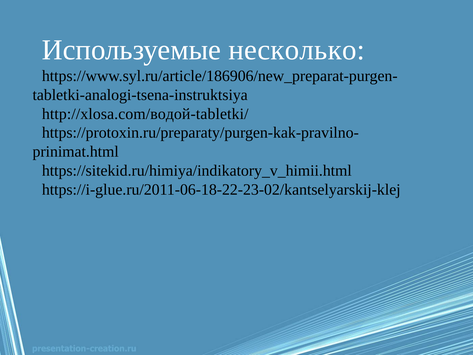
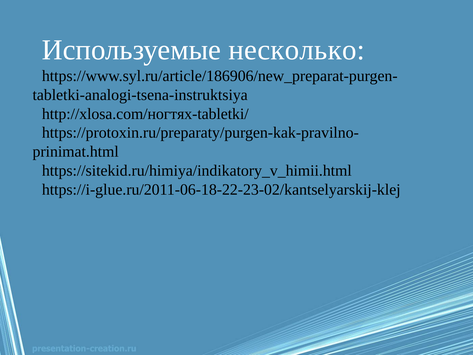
http://xlosa.com/водой-tabletki/: http://xlosa.com/водой-tabletki/ -> http://xlosa.com/ногтях-tabletki/
